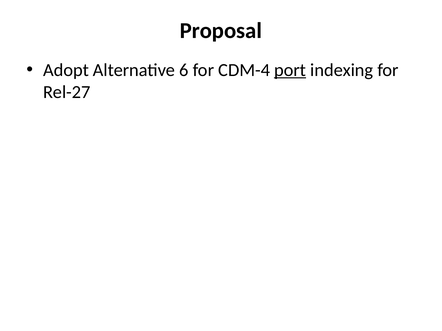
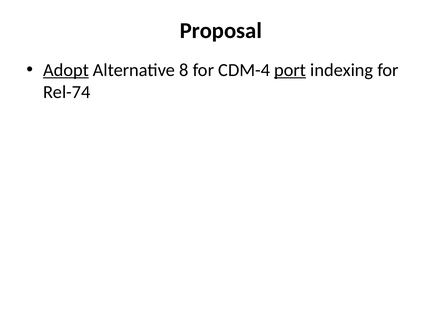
Adopt underline: none -> present
6: 6 -> 8
Rel-27: Rel-27 -> Rel-74
